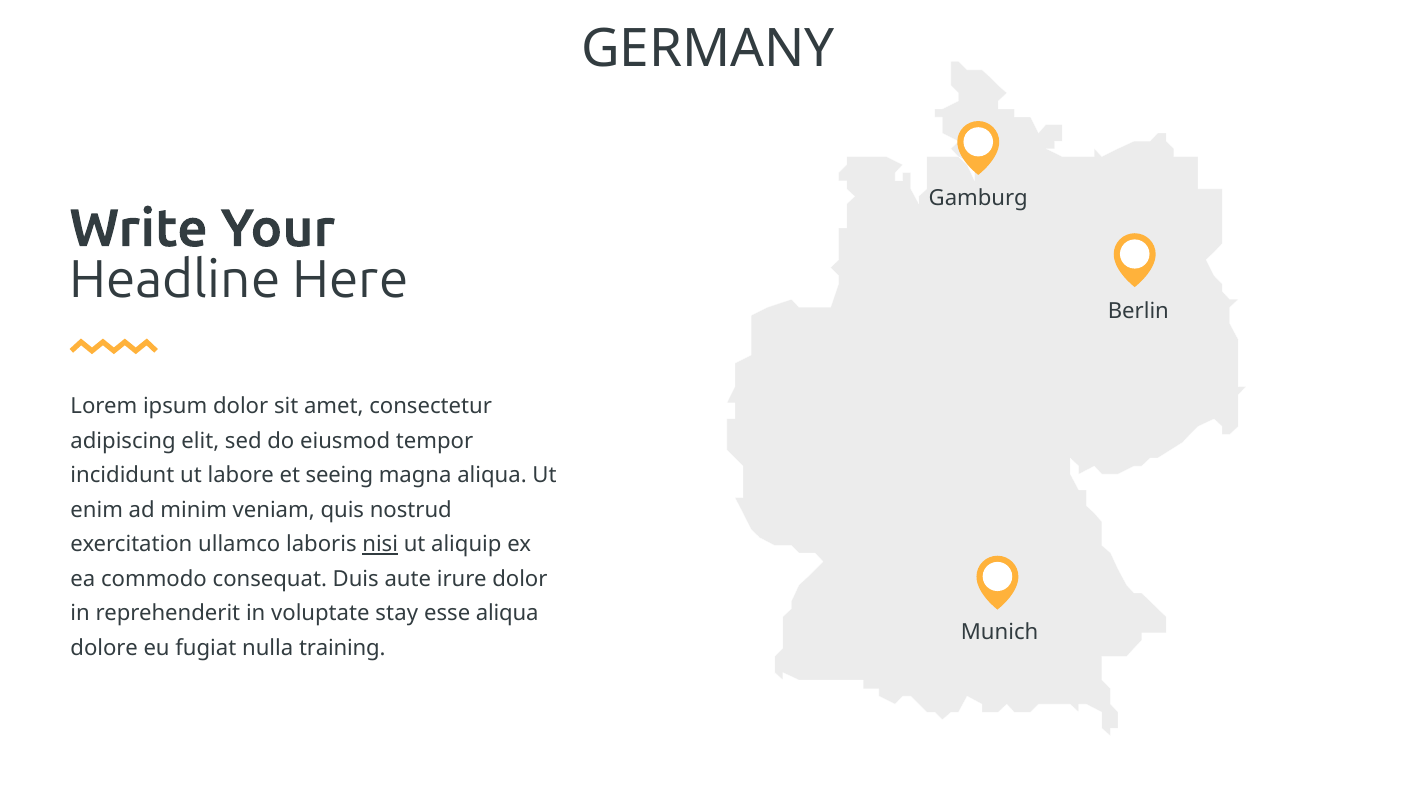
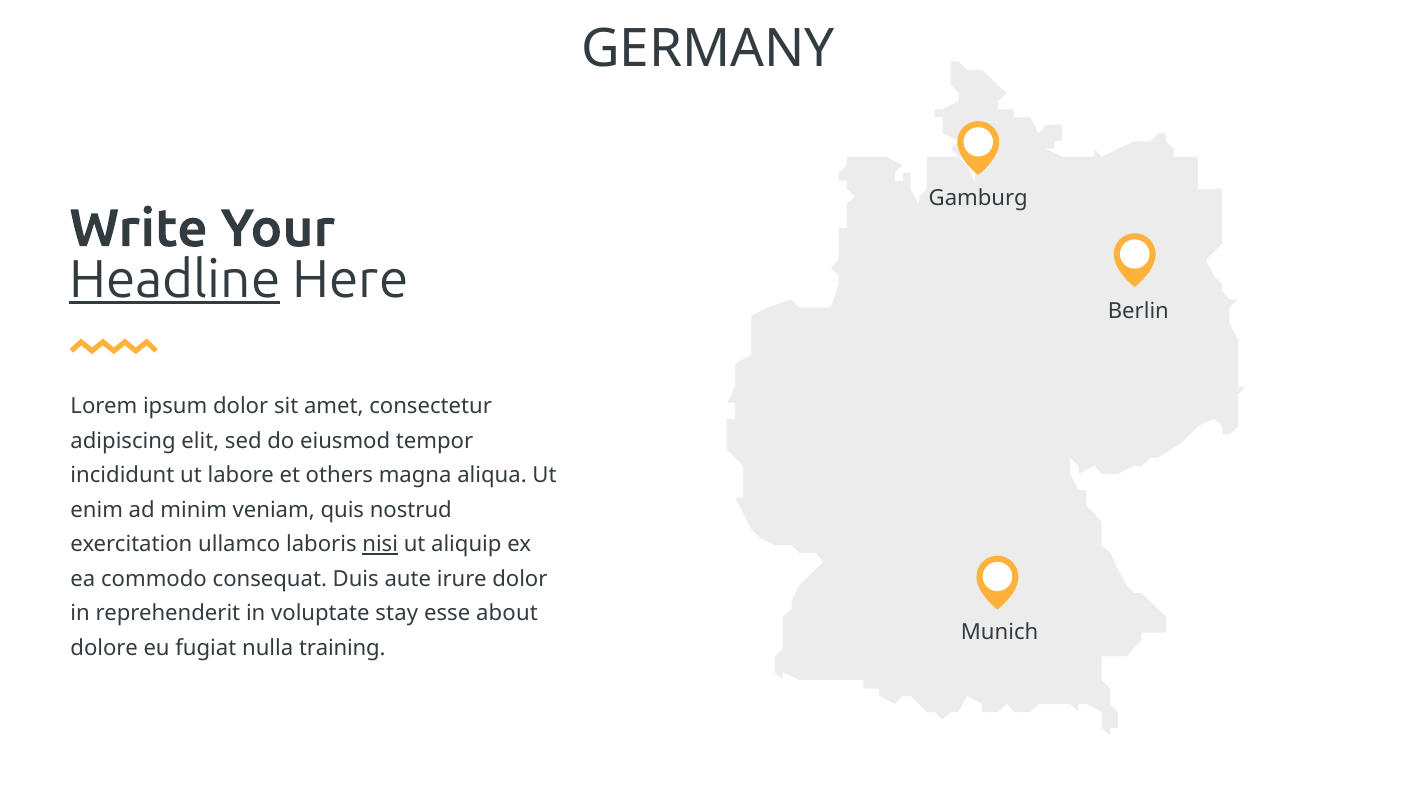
Headline underline: none -> present
seeing: seeing -> others
esse aliqua: aliqua -> about
